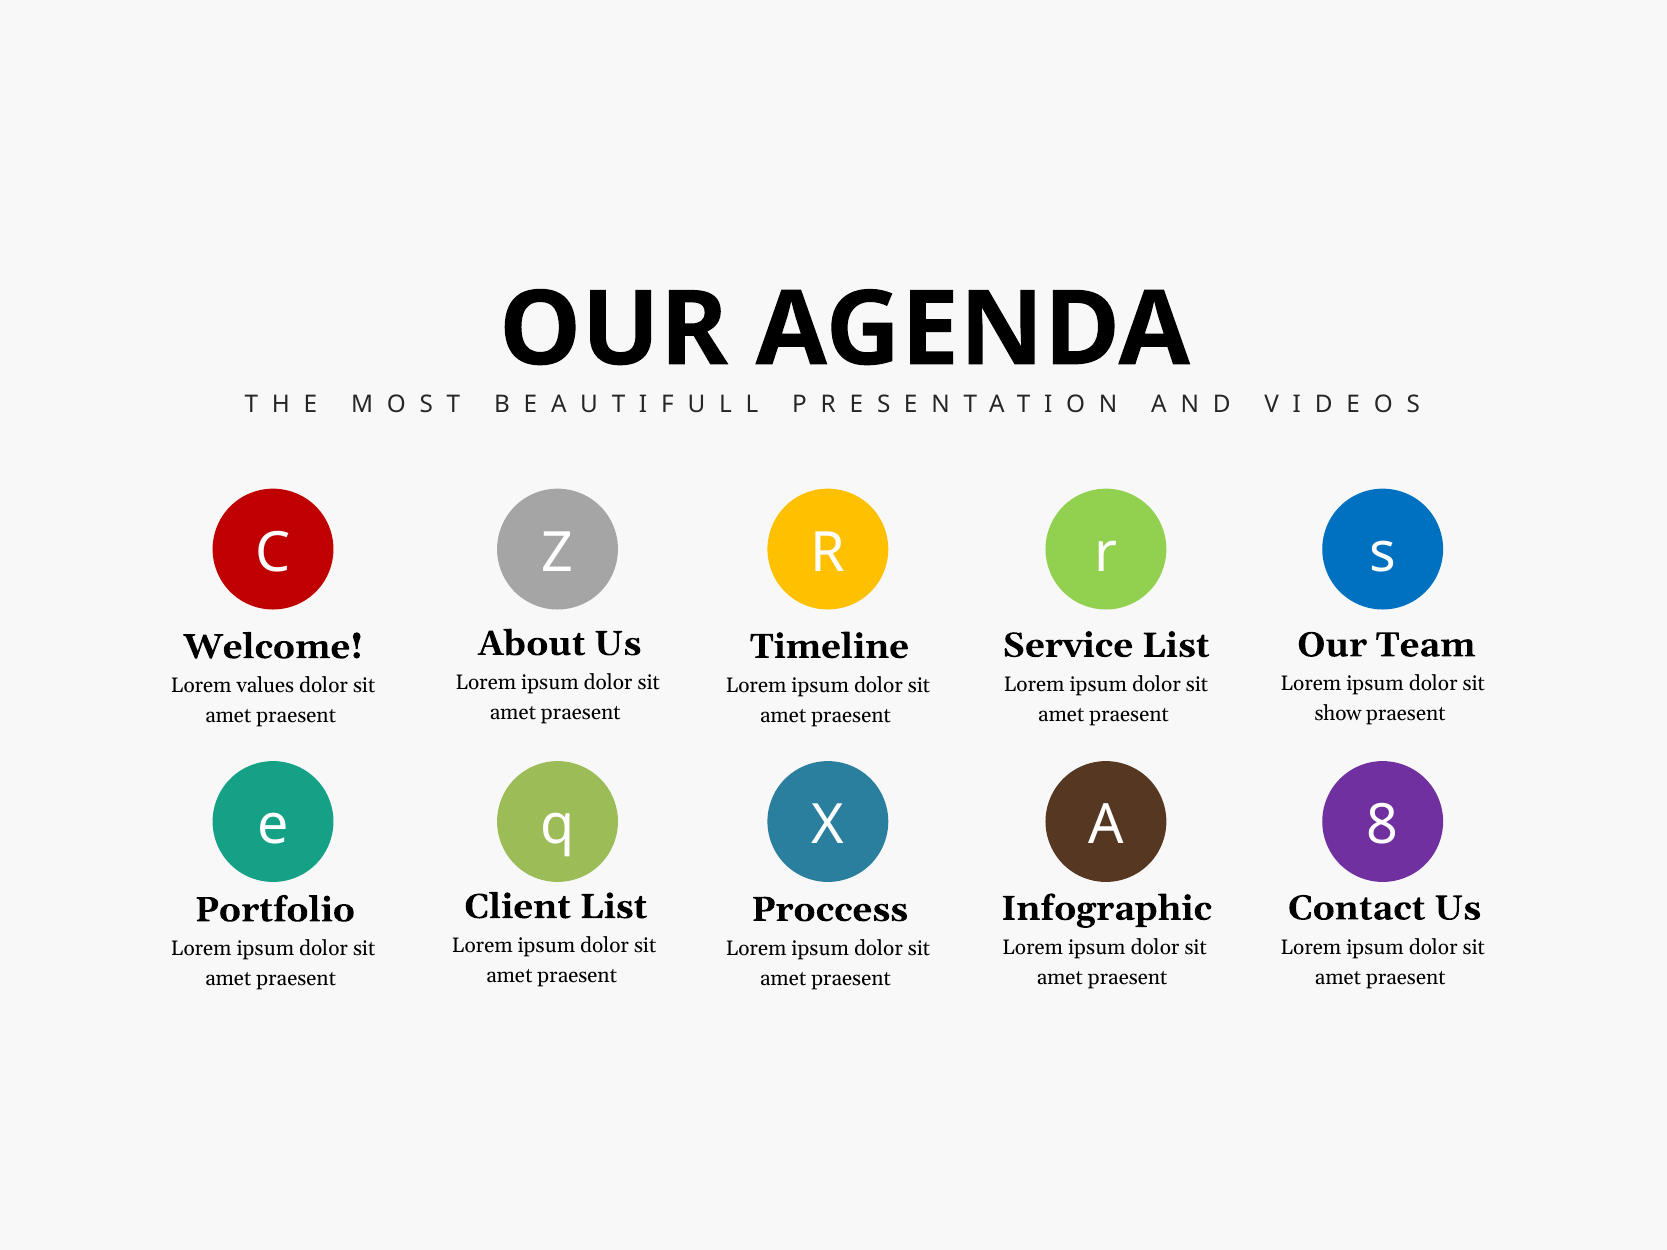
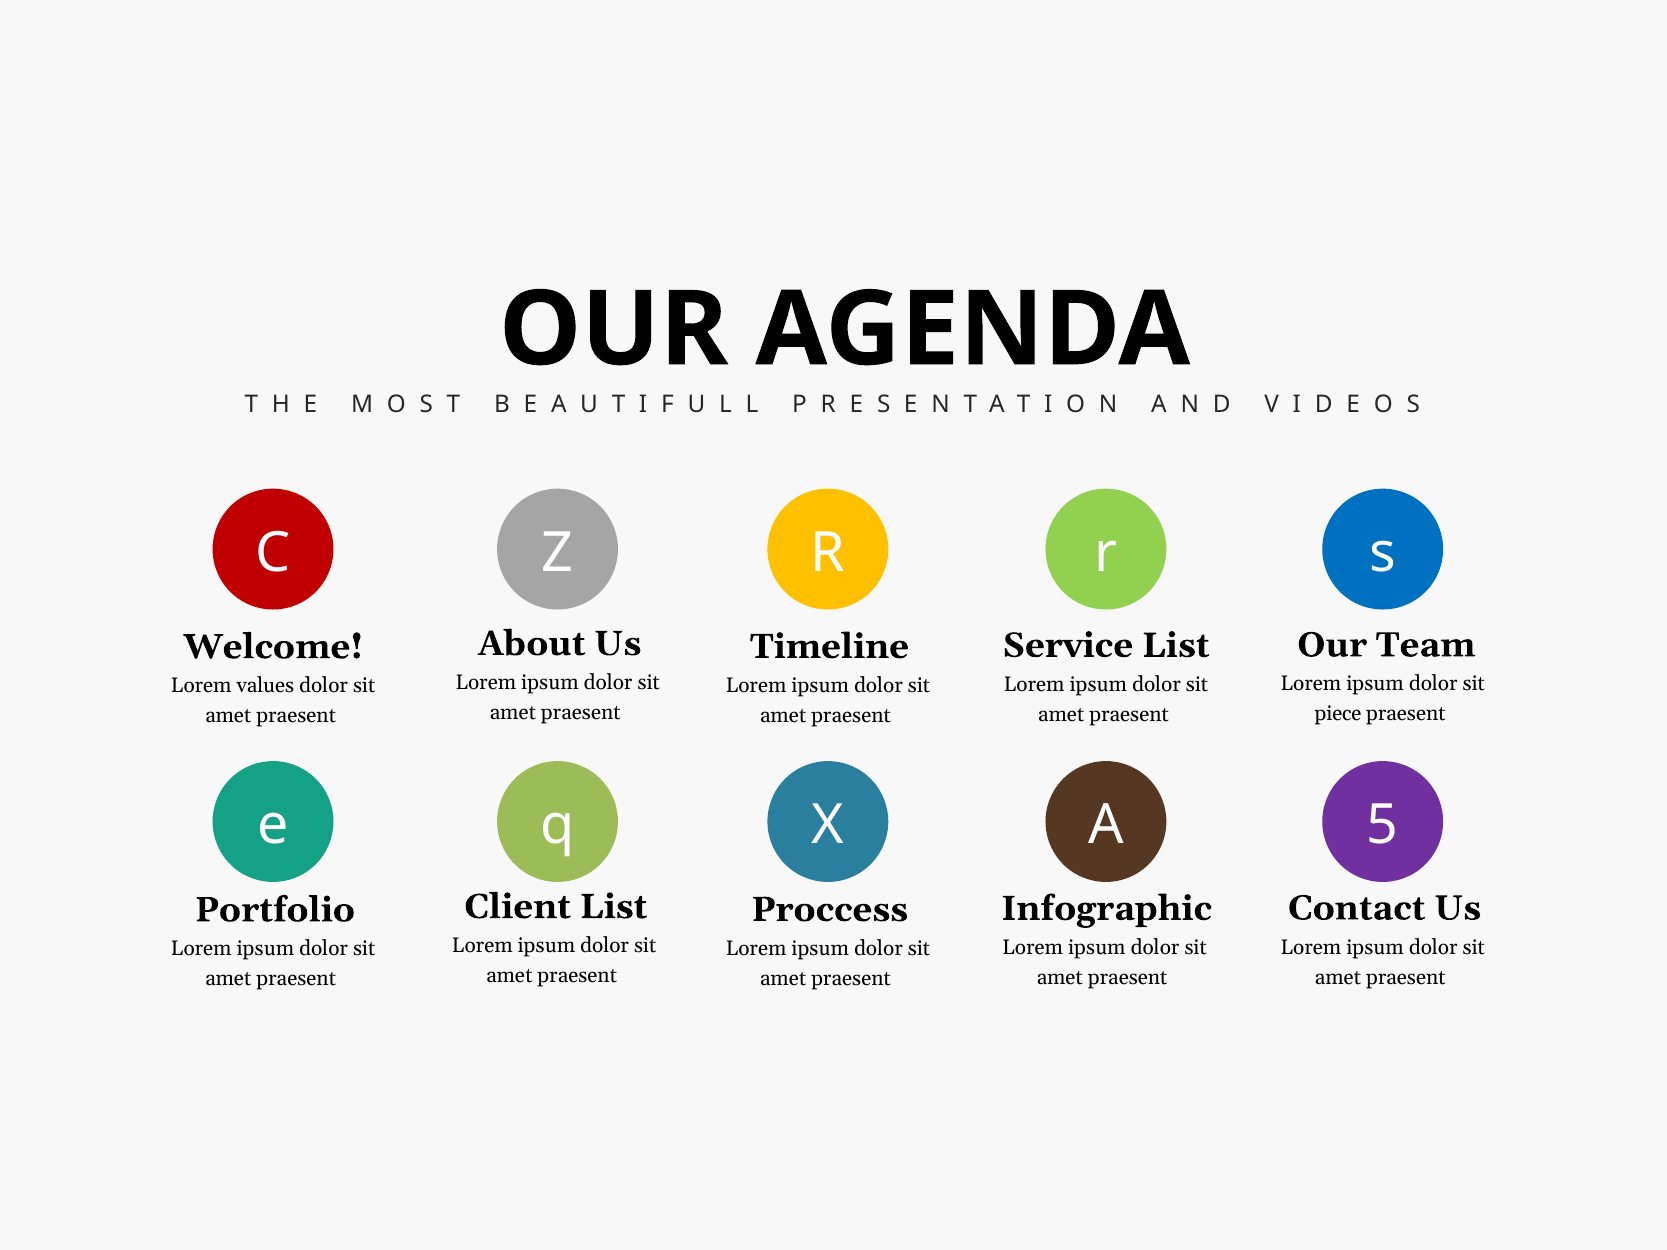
show: show -> piece
8: 8 -> 5
